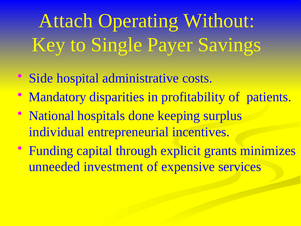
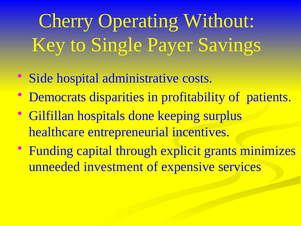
Attach: Attach -> Cherry
Mandatory: Mandatory -> Democrats
National: National -> Gilfillan
individual: individual -> healthcare
